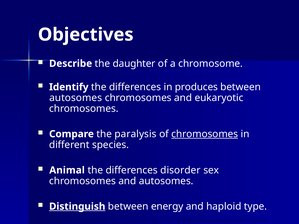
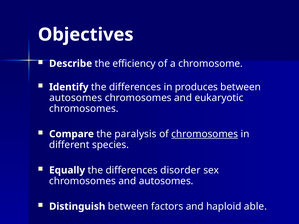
daughter: daughter -> efficiency
Animal: Animal -> Equally
Distinguish underline: present -> none
energy: energy -> factors
type: type -> able
